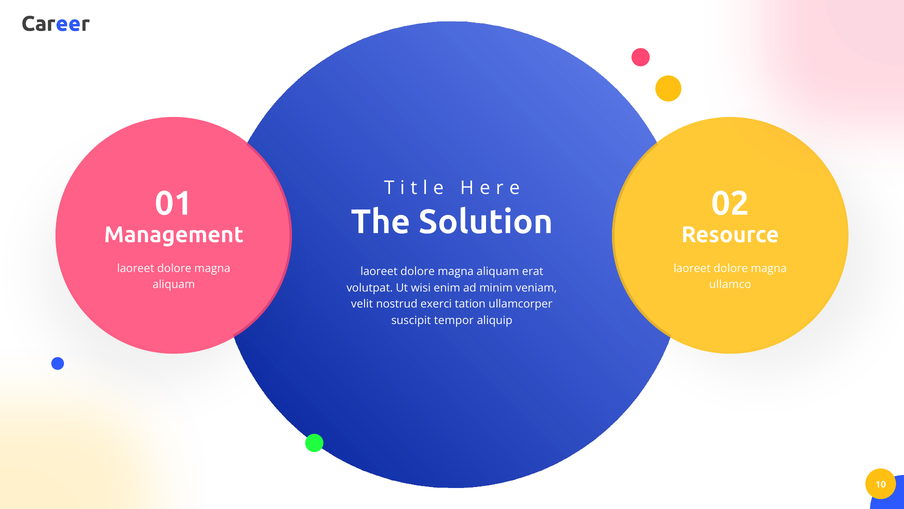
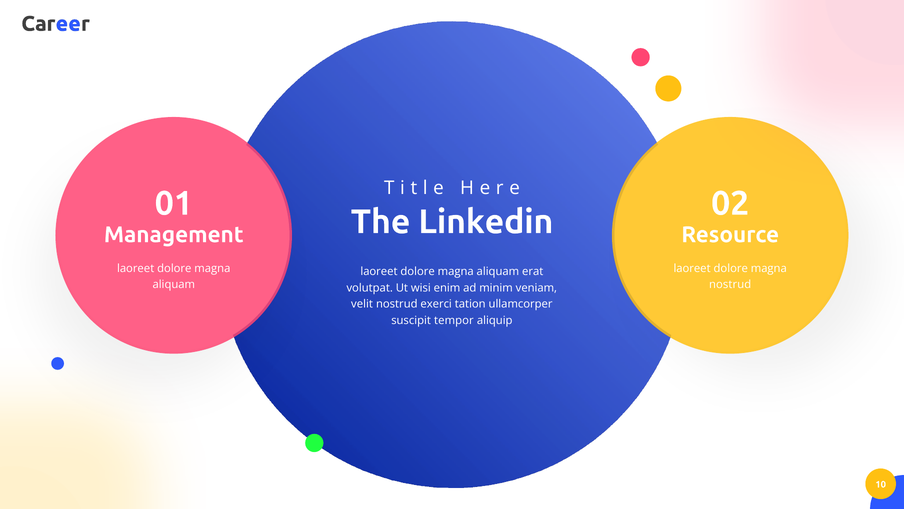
Solution: Solution -> Linkedin
ullamco at (730, 284): ullamco -> nostrud
